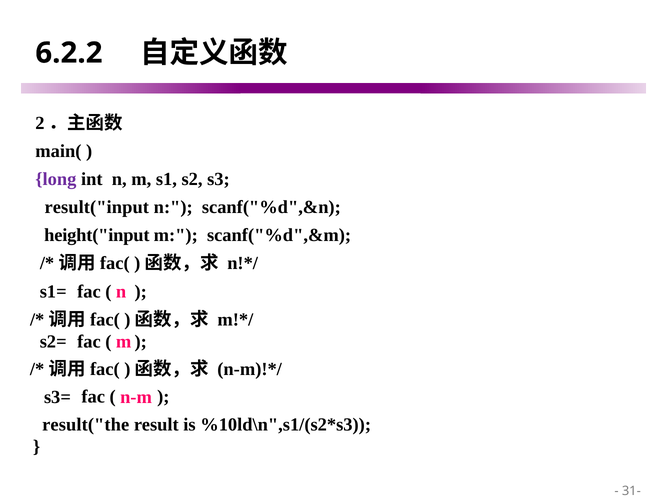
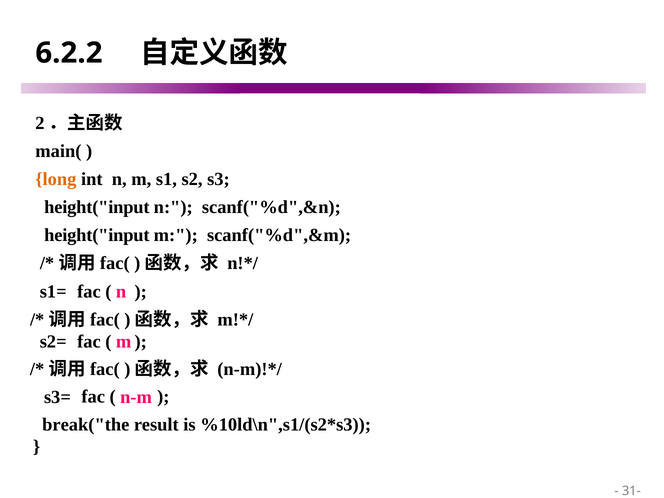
long colour: purple -> orange
result("input at (97, 207): result("input -> height("input
result("the: result("the -> break("the
